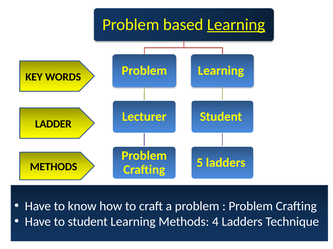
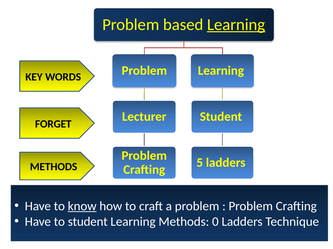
LADDER: LADDER -> FORGET
know underline: none -> present
4: 4 -> 0
